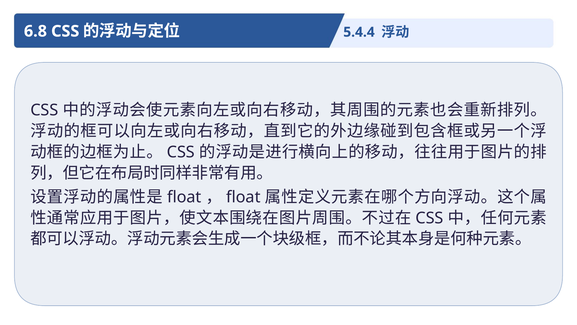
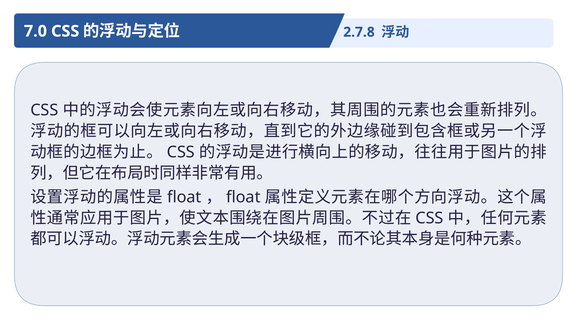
6.8: 6.8 -> 7.0
5.4.4: 5.4.4 -> 2.7.8
